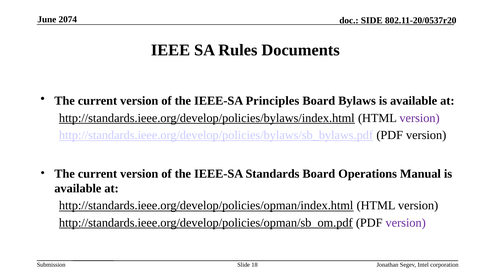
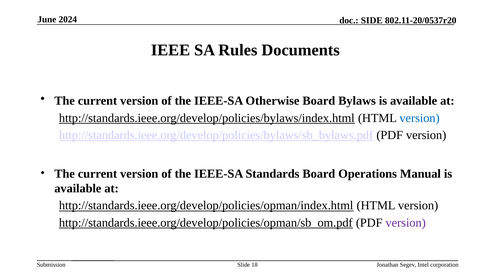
2074: 2074 -> 2024
Principles: Principles -> Otherwise
version at (420, 118) colour: purple -> blue
